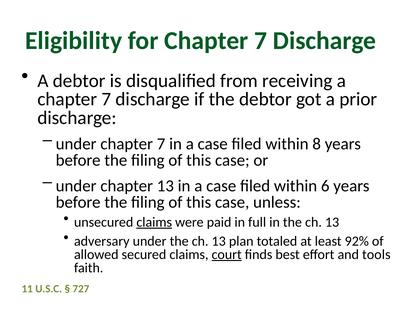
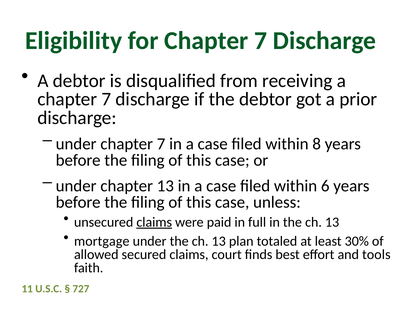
adversary: adversary -> mortgage
92%: 92% -> 30%
court underline: present -> none
